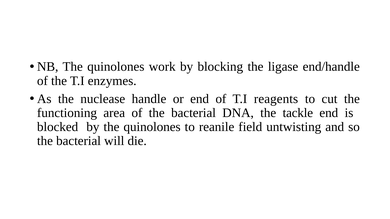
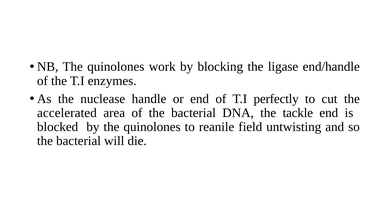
reagents: reagents -> perfectly
functioning: functioning -> accelerated
